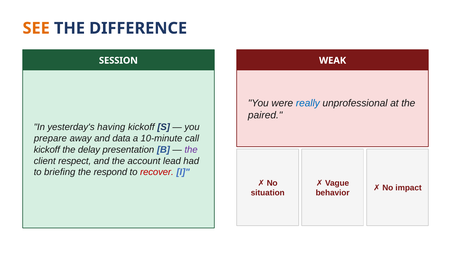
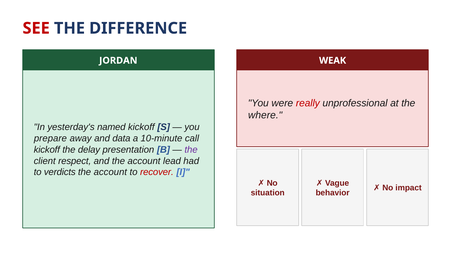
SEE colour: orange -> red
SESSION: SESSION -> JORDAN
really colour: blue -> red
paired: paired -> where
having: having -> named
briefing: briefing -> verdicts
respond at (110, 172): respond -> account
